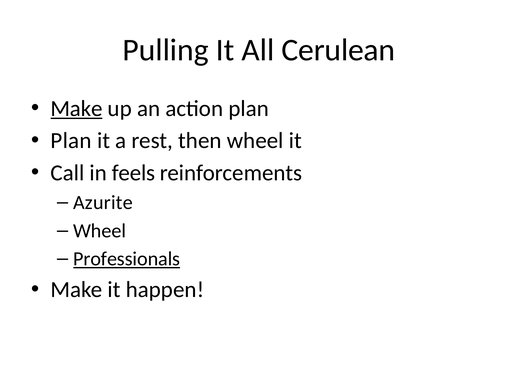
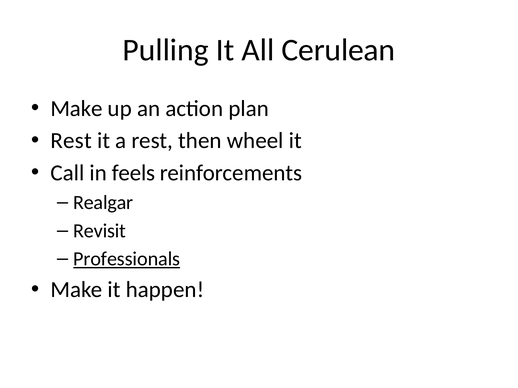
Make at (77, 109) underline: present -> none
Plan at (71, 141): Plan -> Rest
Azurite: Azurite -> Realgar
Wheel at (100, 231): Wheel -> Revisit
